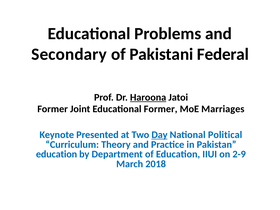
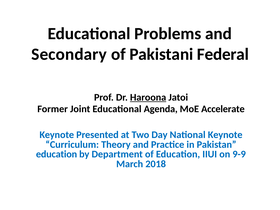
Educational Former: Former -> Agenda
Marriages: Marriages -> Accelerate
Day underline: present -> none
National Political: Political -> Keynote
2-9: 2-9 -> 9-9
